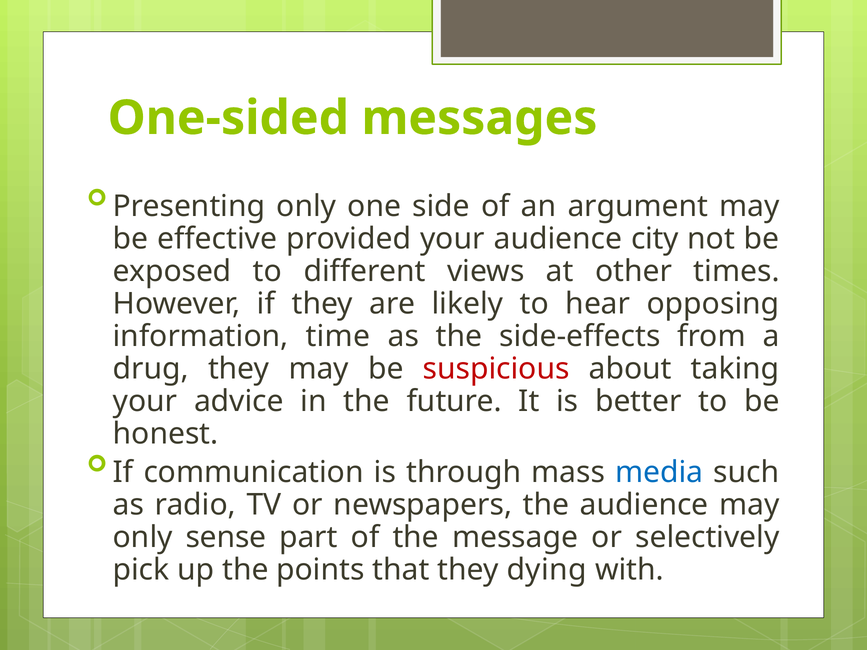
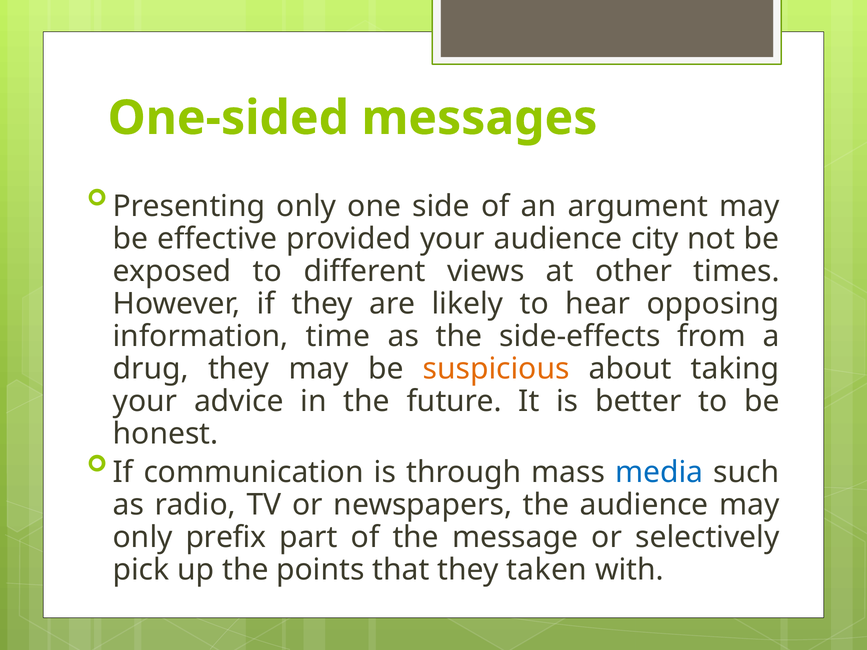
suspicious colour: red -> orange
sense: sense -> prefix
dying: dying -> taken
